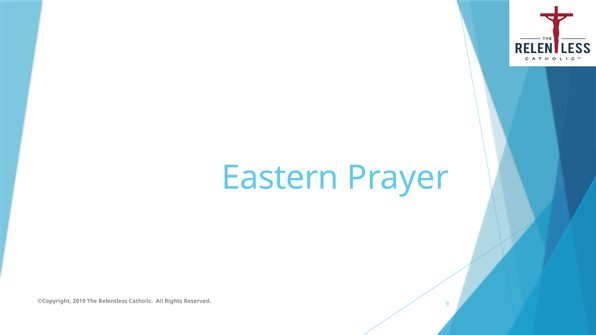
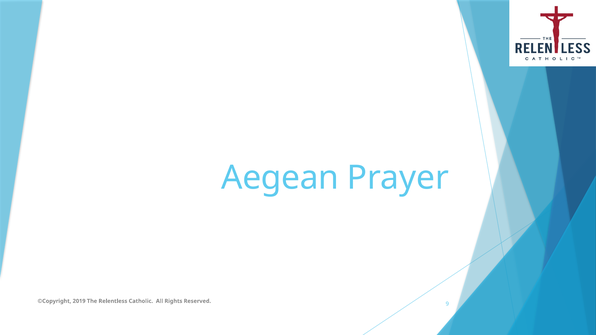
Eastern: Eastern -> Aegean
